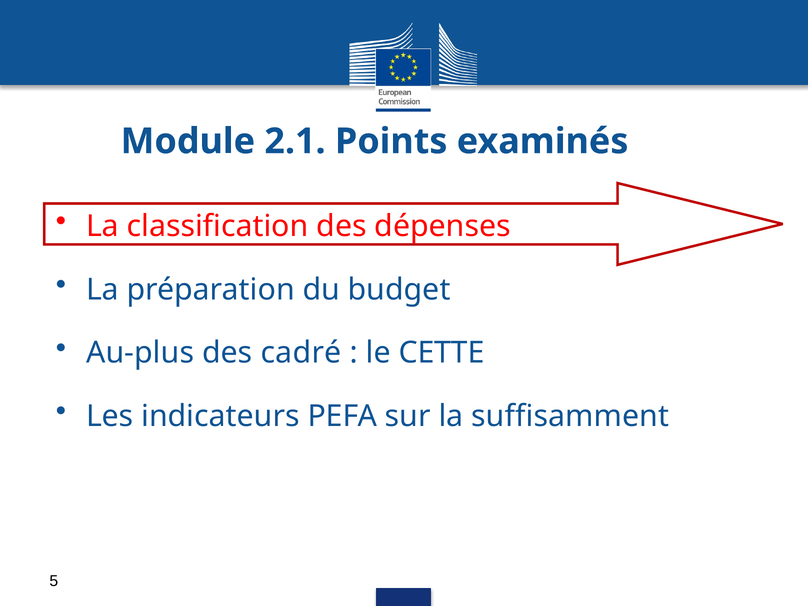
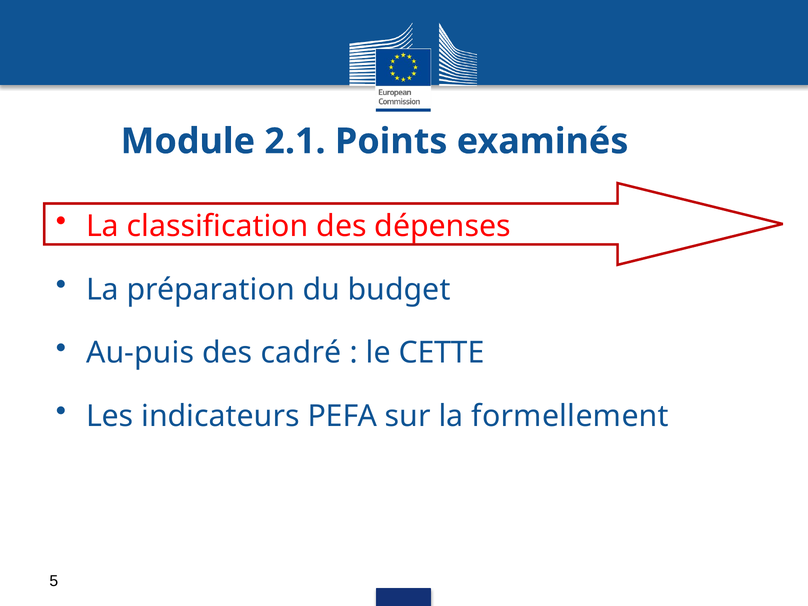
Au-plus: Au-plus -> Au-puis
suffisamment: suffisamment -> formellement
